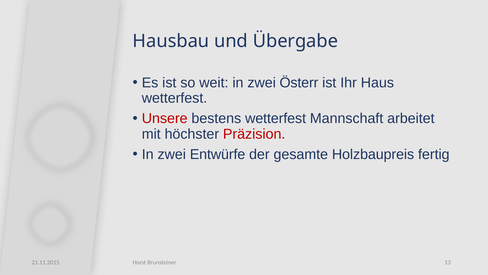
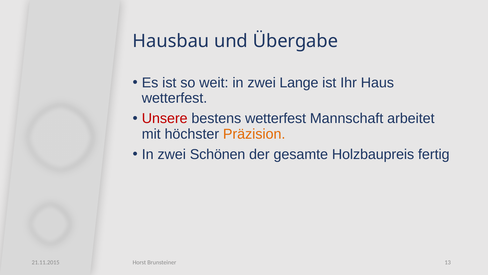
Österr: Österr -> Lange
Präzision colour: red -> orange
Entwürfe: Entwürfe -> Schönen
